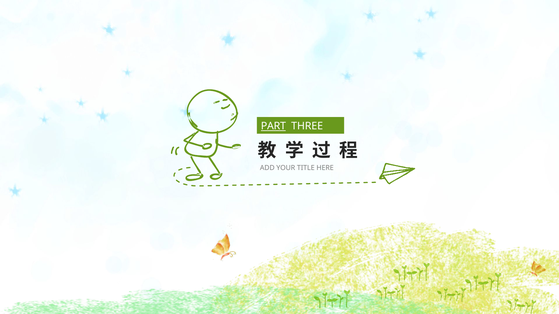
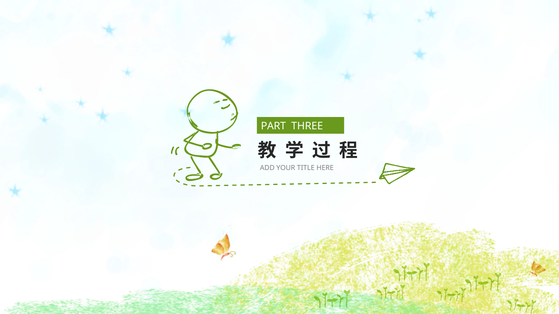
PART underline: present -> none
